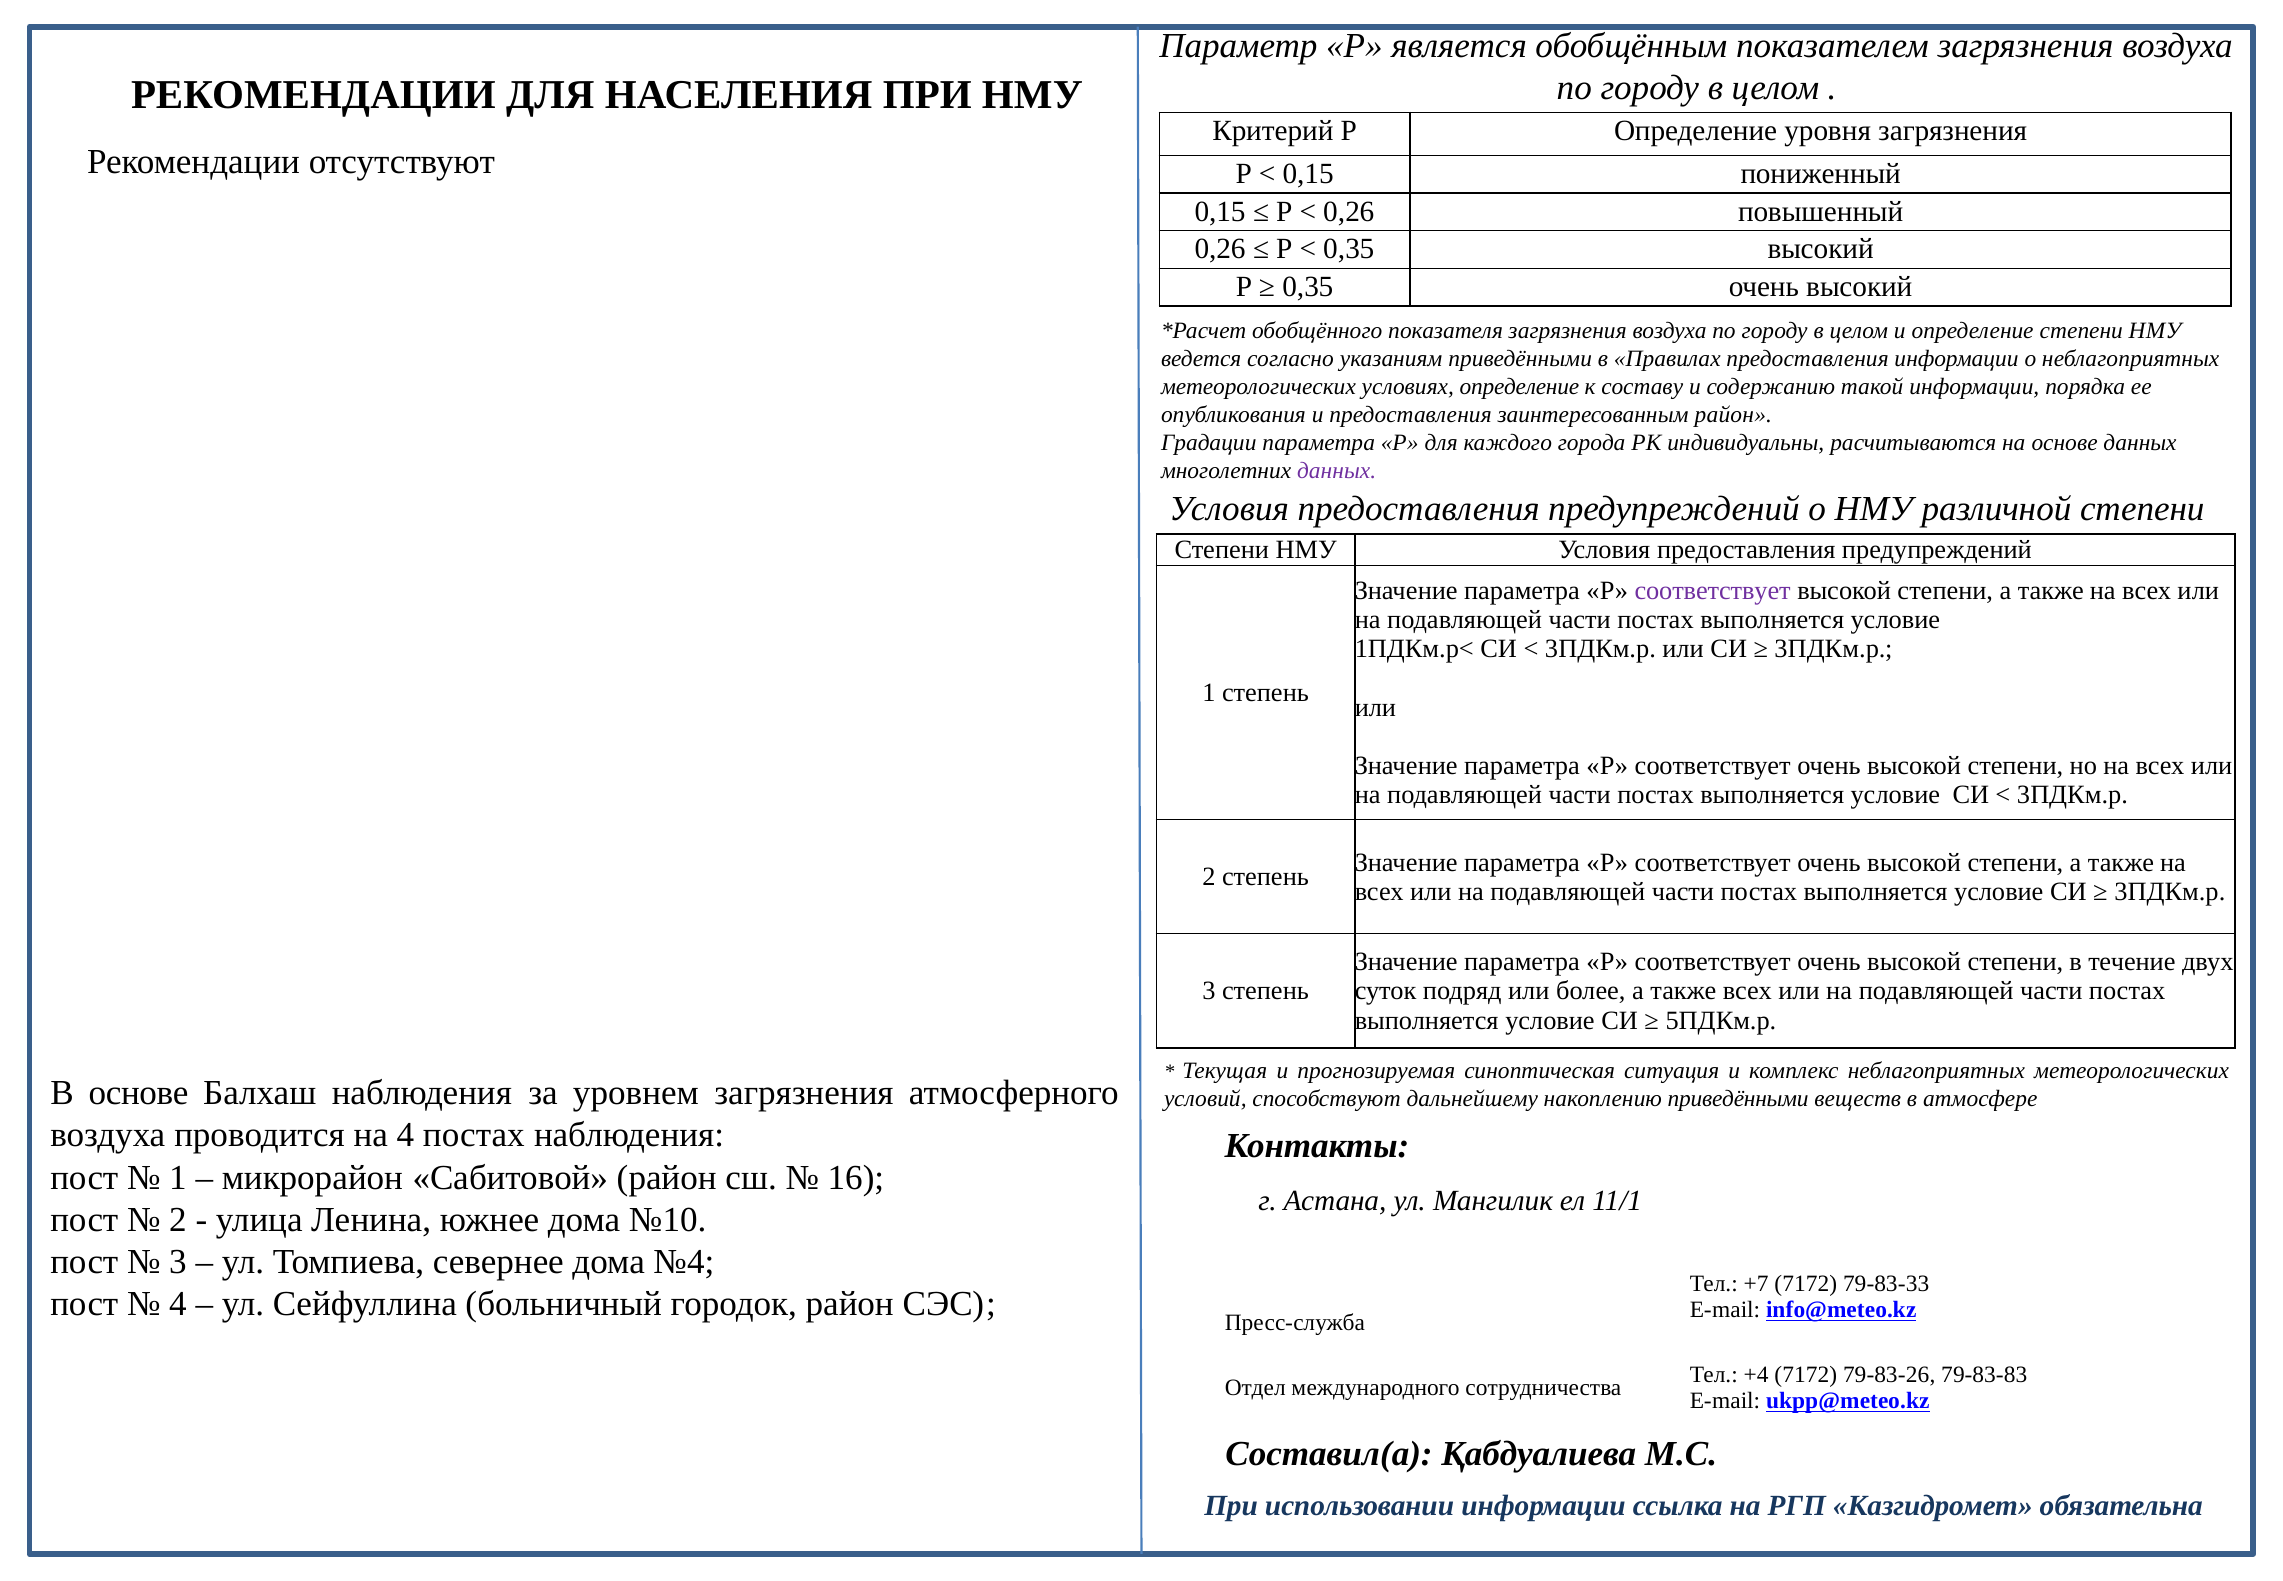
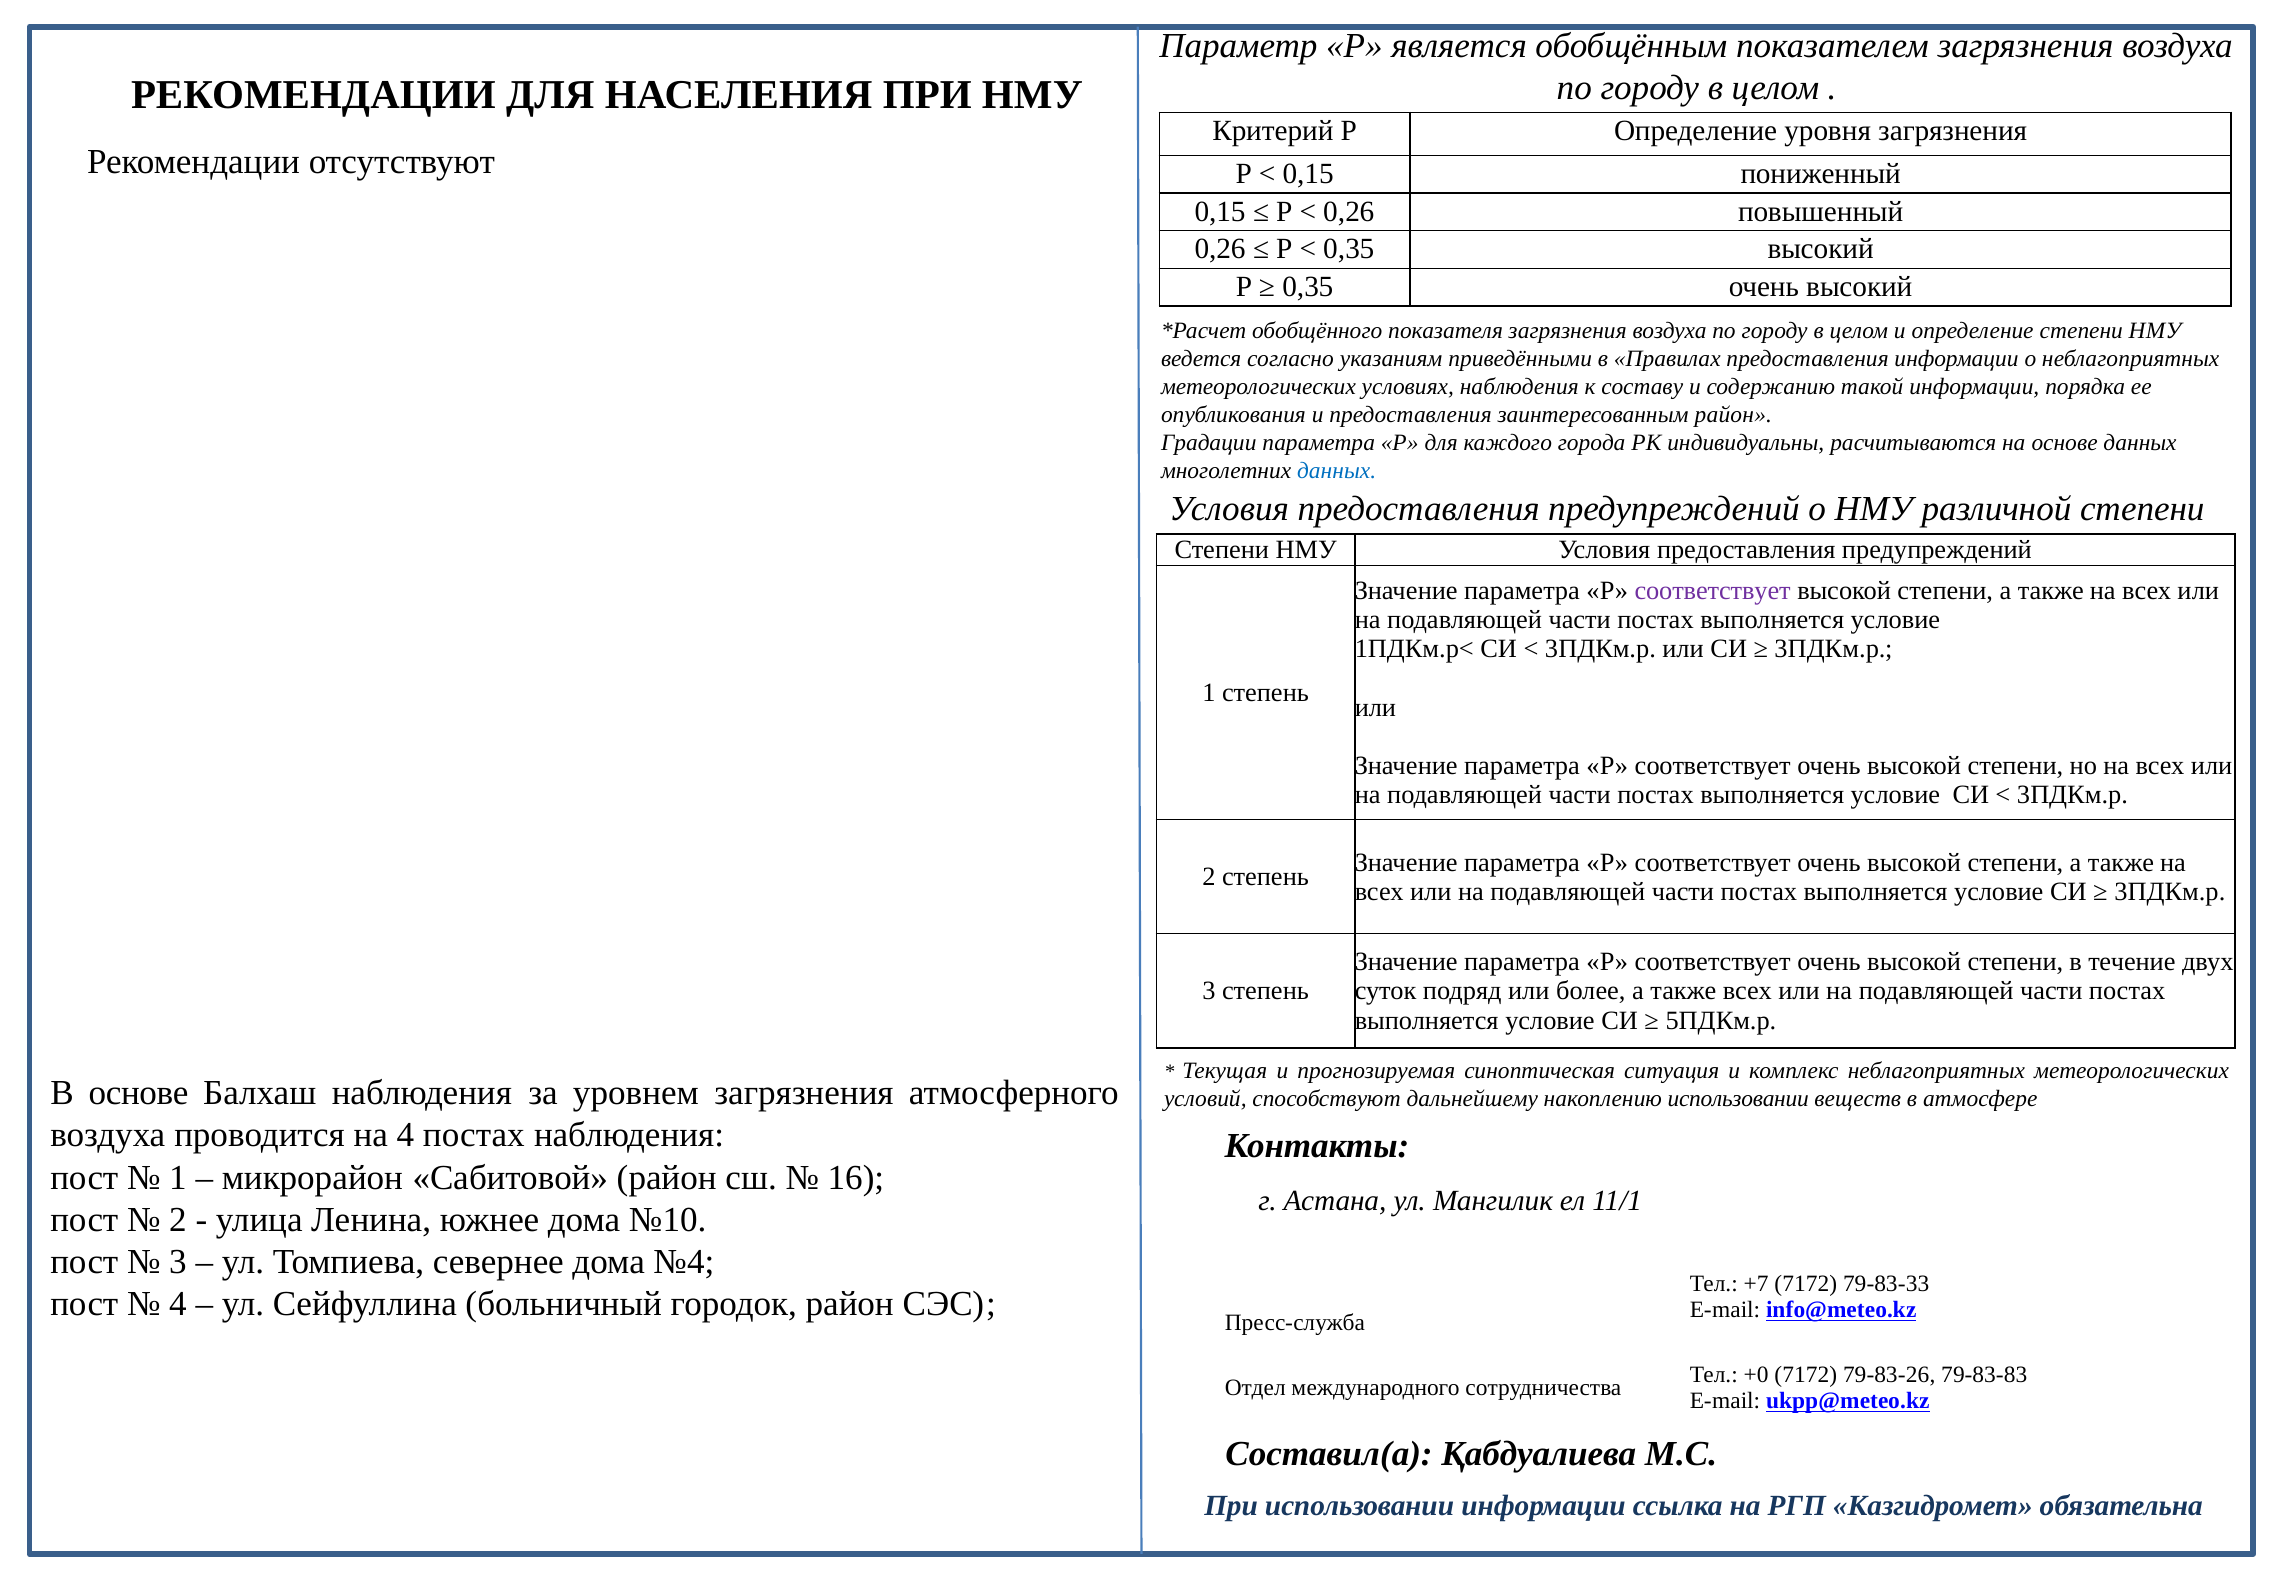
условиях определение: определение -> наблюдения
данных at (1337, 471) colour: purple -> blue
накоплению приведёнными: приведёнными -> использовании
+4: +4 -> +0
